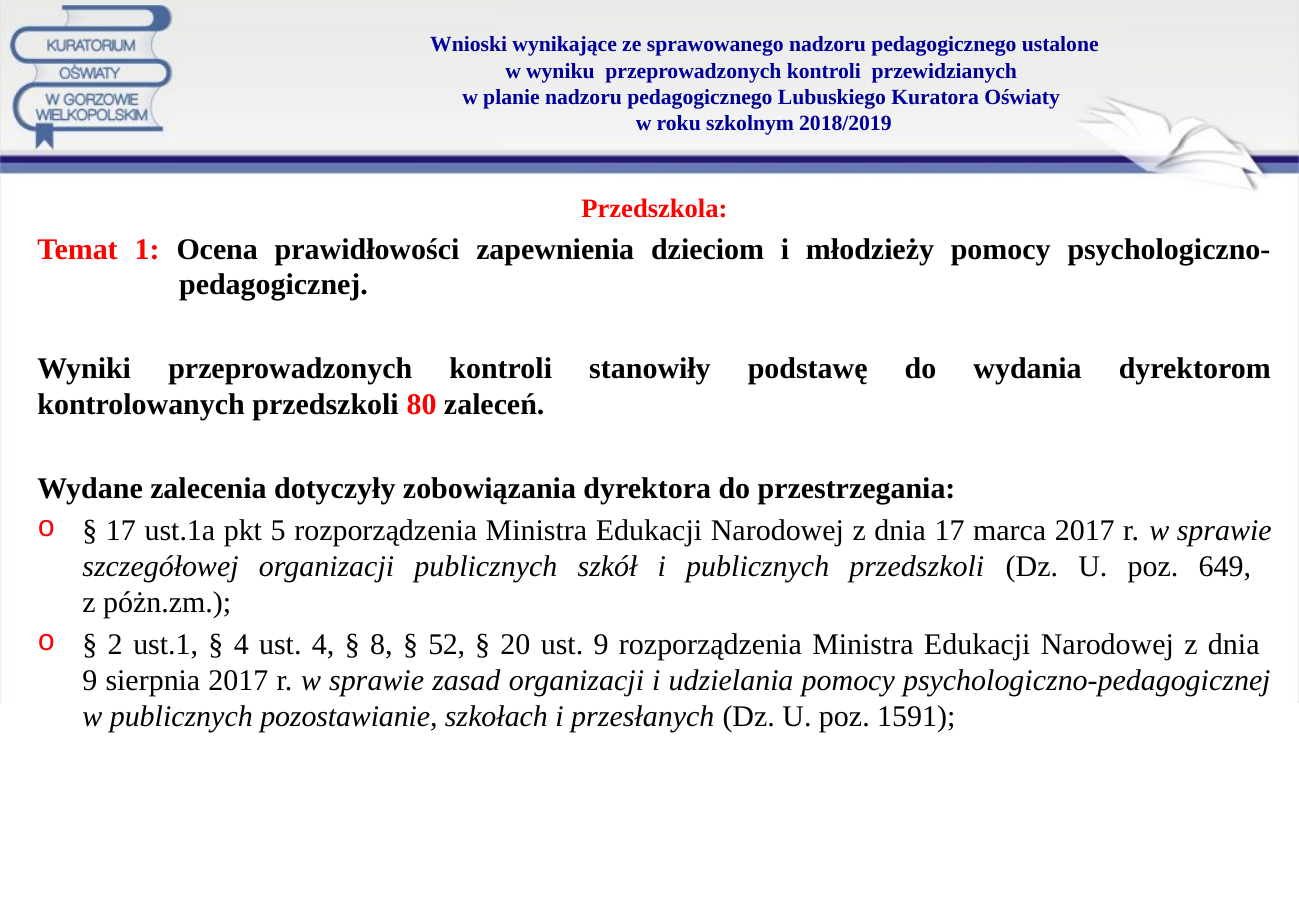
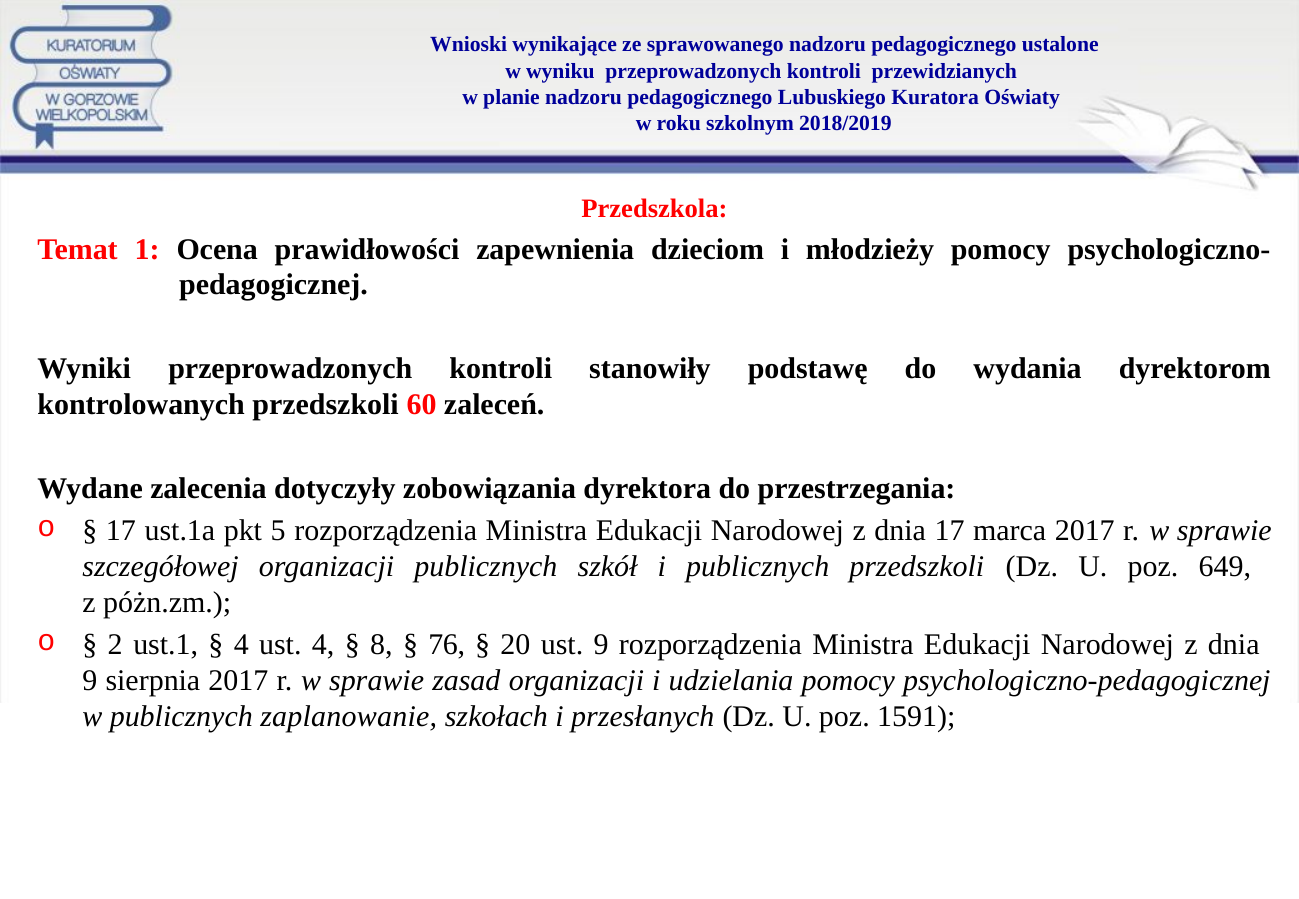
80: 80 -> 60
52: 52 -> 76
pozostawianie: pozostawianie -> zaplanowanie
